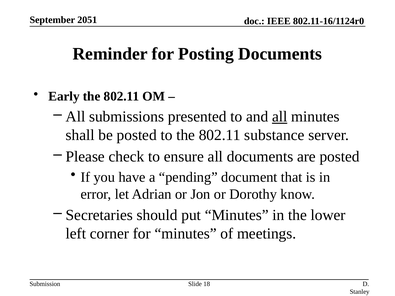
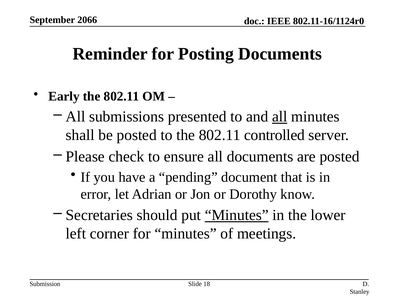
2051: 2051 -> 2066
substance: substance -> controlled
Minutes at (237, 215) underline: none -> present
